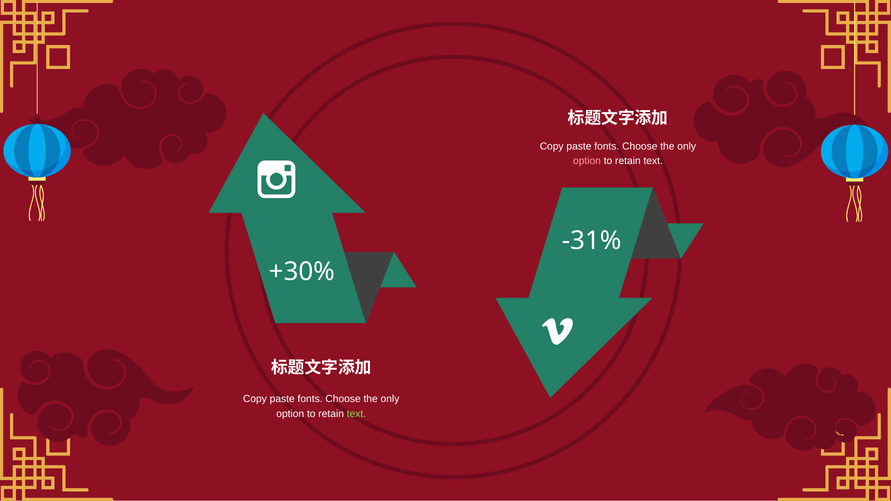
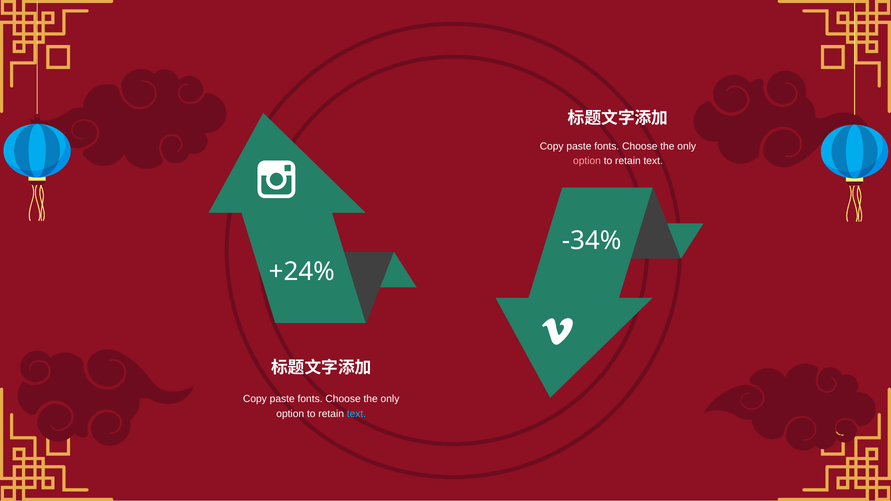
-31%: -31% -> -34%
+30%: +30% -> +24%
text at (356, 414) colour: light green -> light blue
